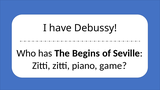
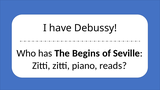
game: game -> reads
